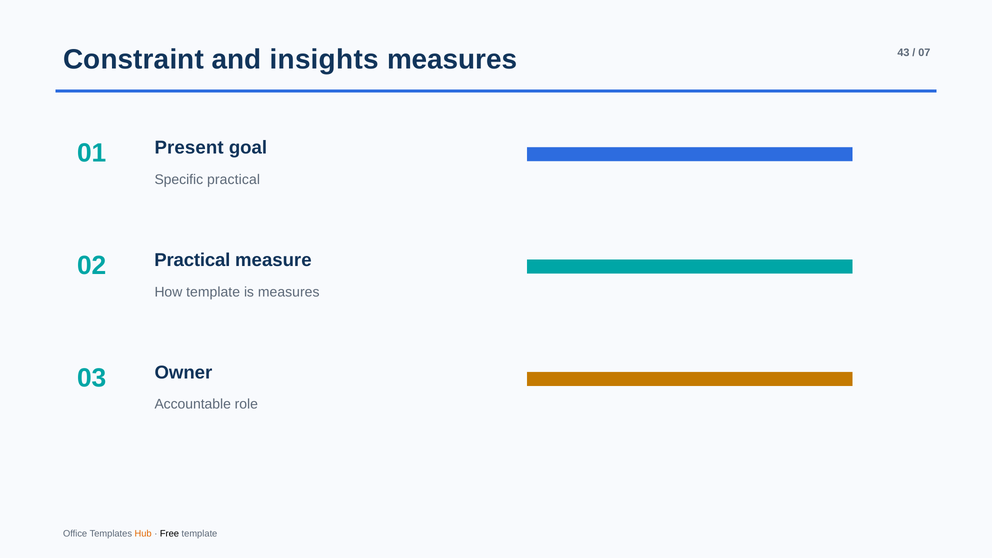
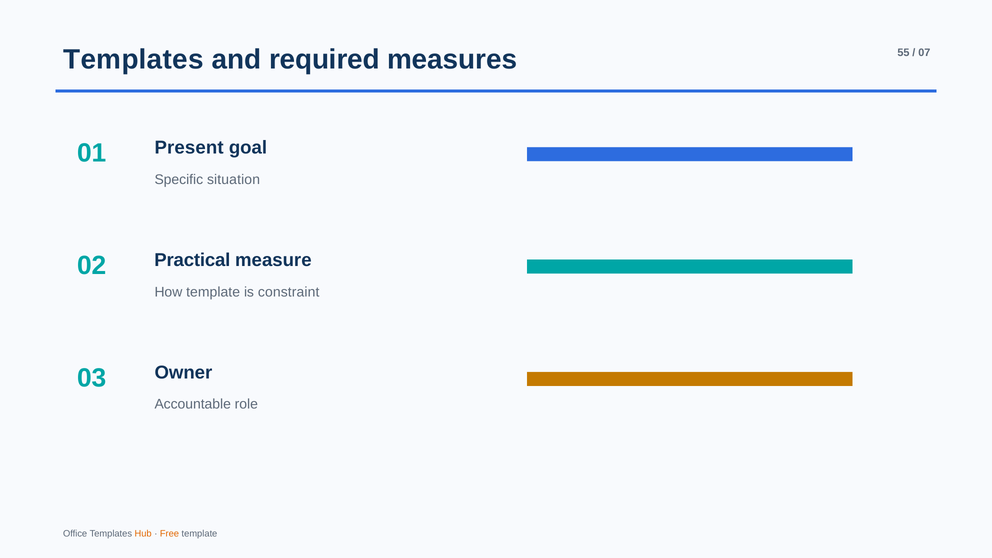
Constraint at (134, 60): Constraint -> Templates
insights: insights -> required
43: 43 -> 55
Specific practical: practical -> situation
is measures: measures -> constraint
Free colour: black -> orange
